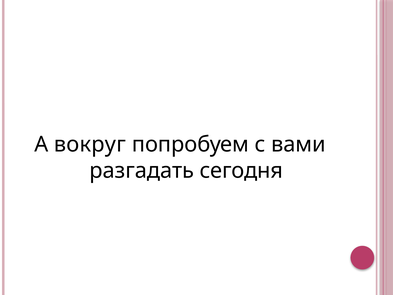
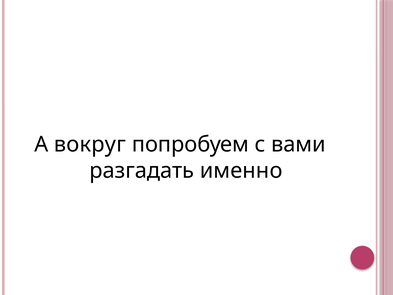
сегодня: сегодня -> именно
